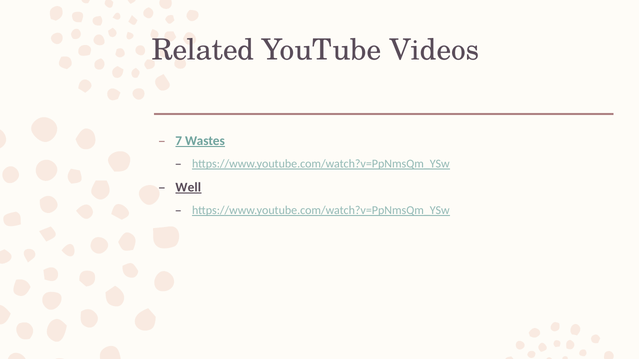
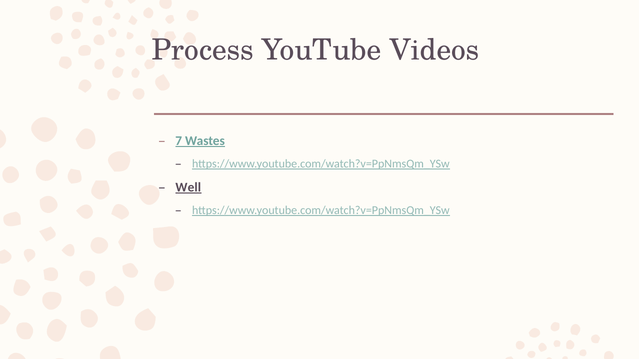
Related: Related -> Process
